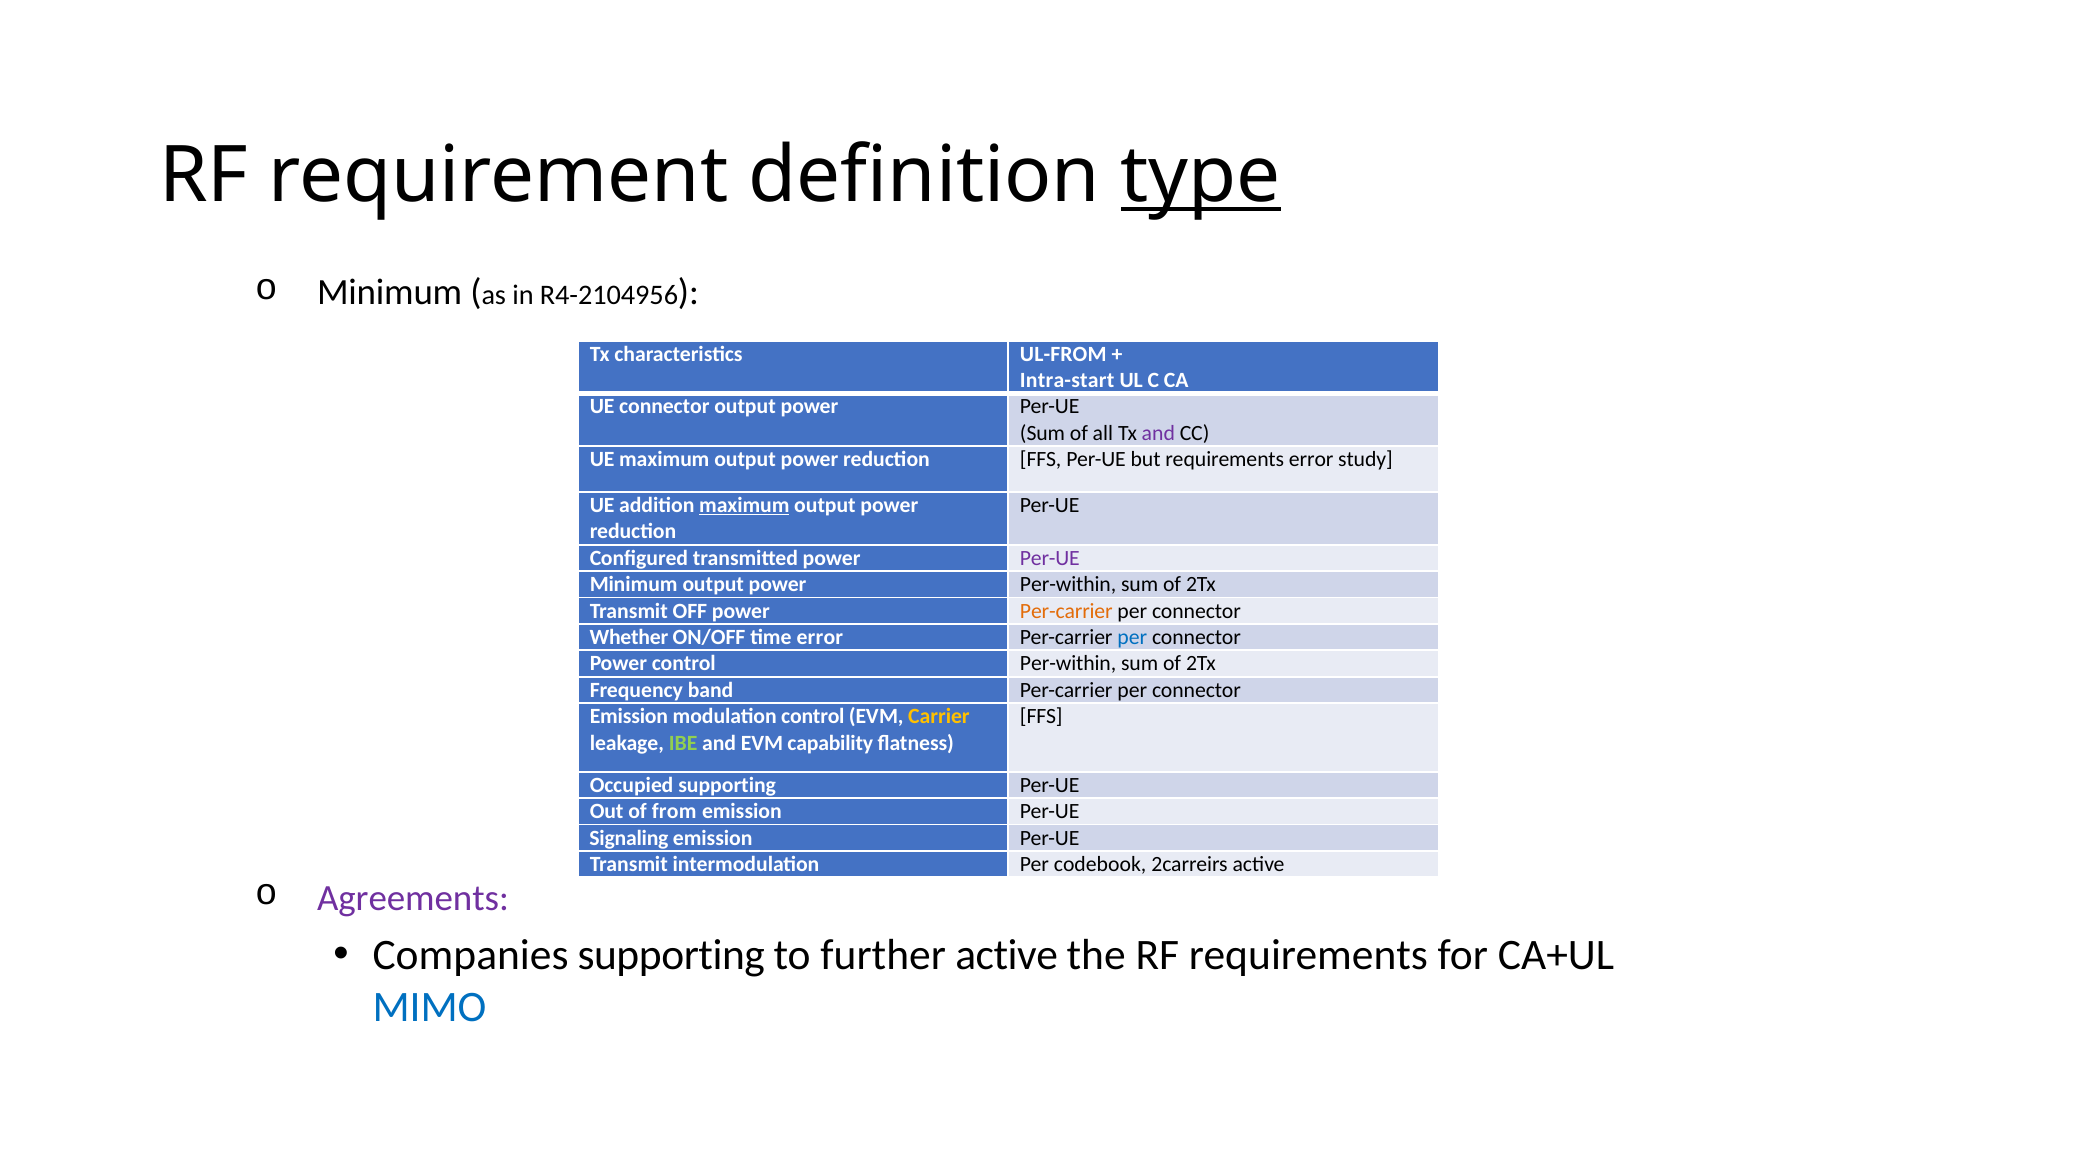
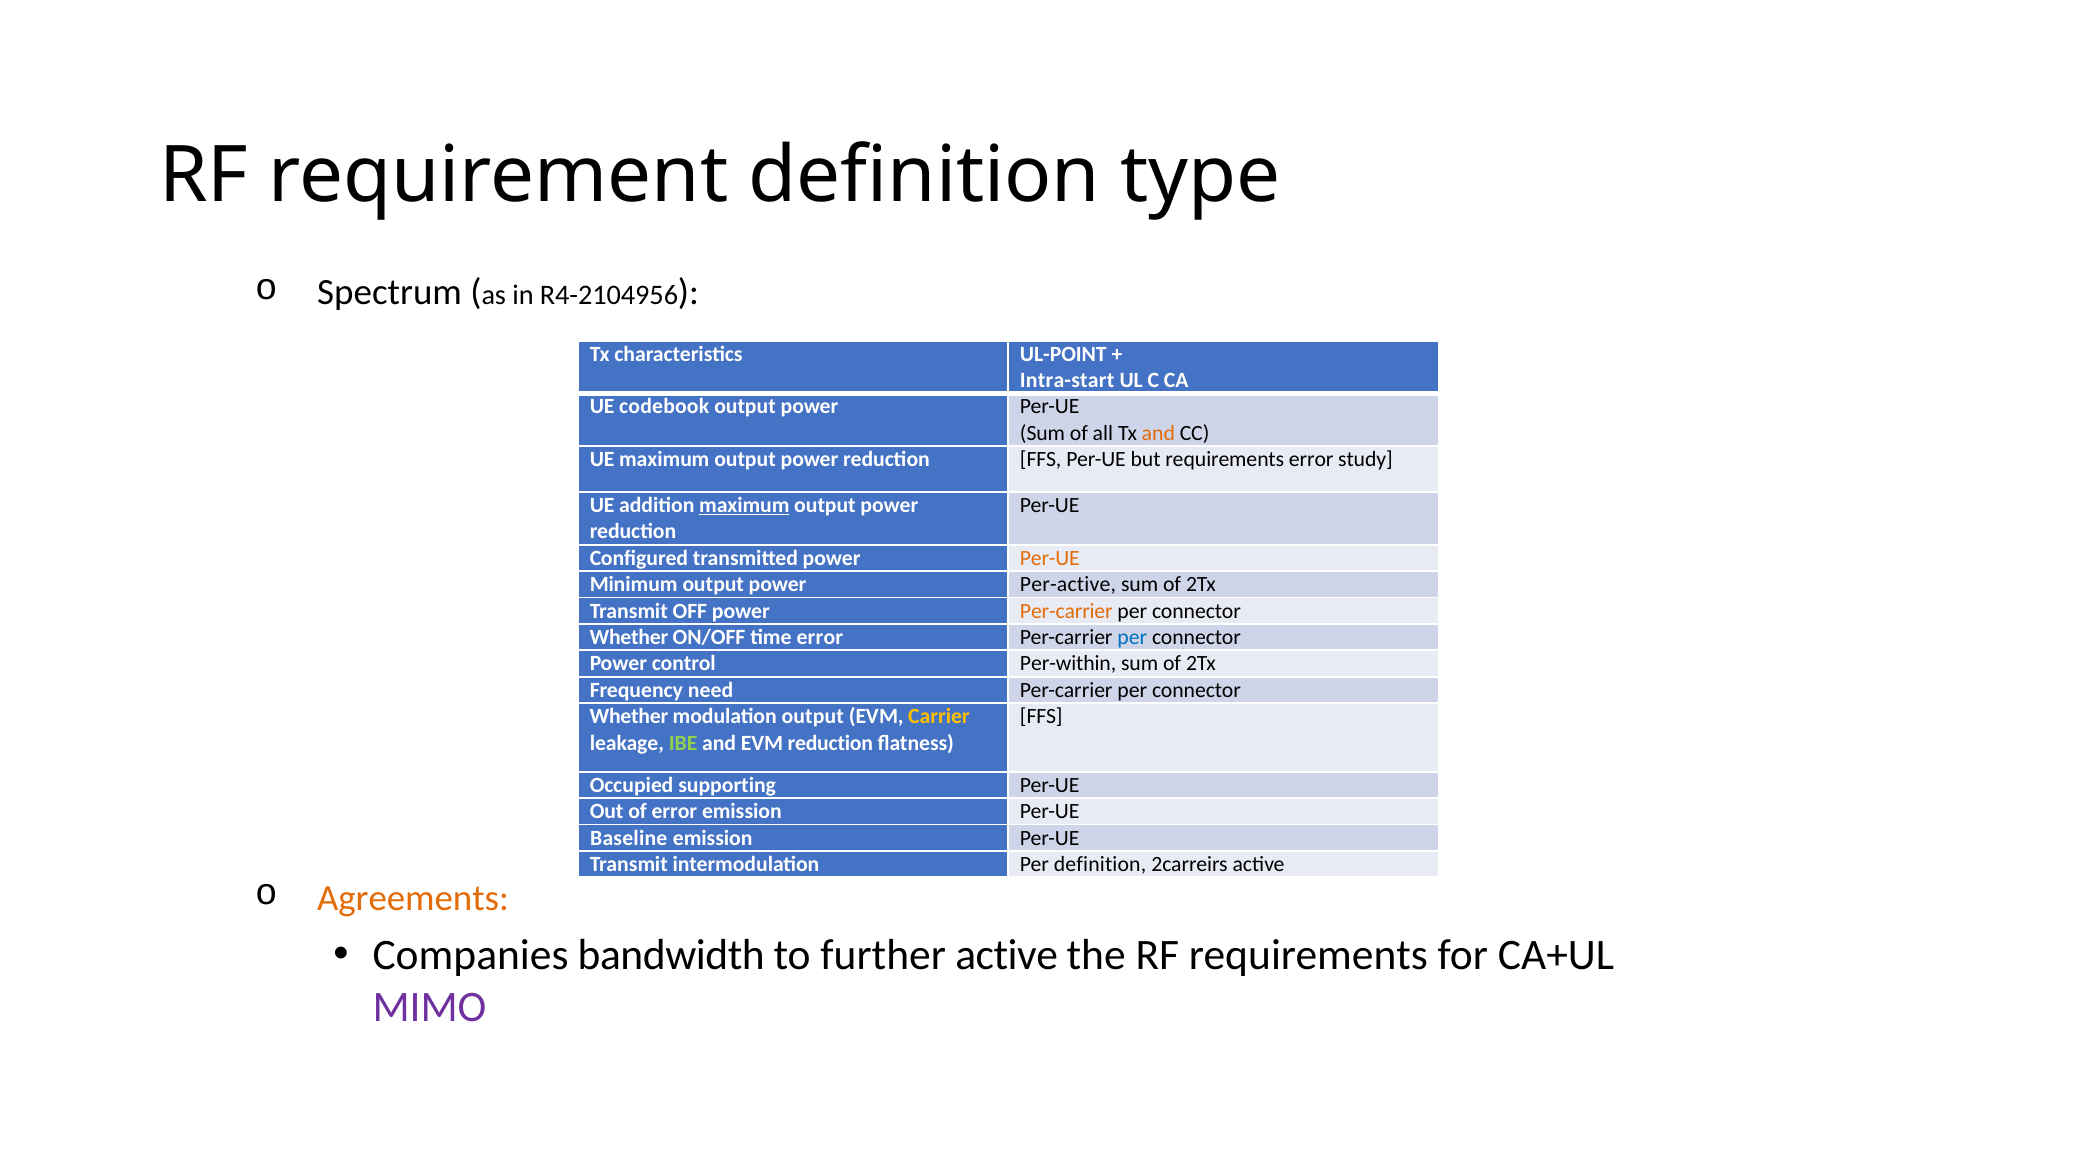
type underline: present -> none
Minimum at (390, 293): Minimum -> Spectrum
UL-FROM: UL-FROM -> UL-POINT
UE connector: connector -> codebook
and at (1158, 433) colour: purple -> orange
Per-UE at (1050, 558) colour: purple -> orange
power Per-within: Per-within -> Per-active
band: band -> need
Emission at (629, 717): Emission -> Whether
modulation control: control -> output
EVM capability: capability -> reduction
of from: from -> error
Signaling: Signaling -> Baseline
Per codebook: codebook -> definition
Agreements colour: purple -> orange
Companies supporting: supporting -> bandwidth
MIMO colour: blue -> purple
